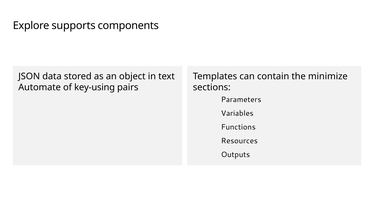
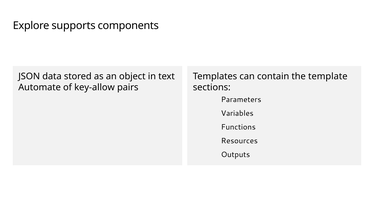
minimize: minimize -> template
key-using: key-using -> key-allow
